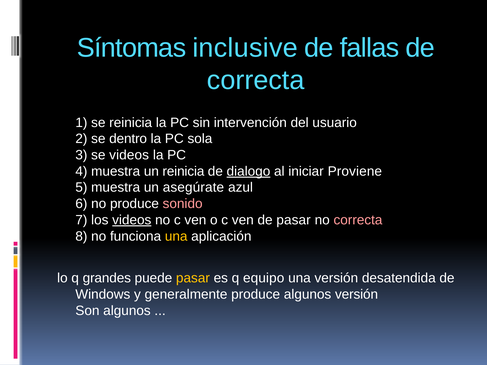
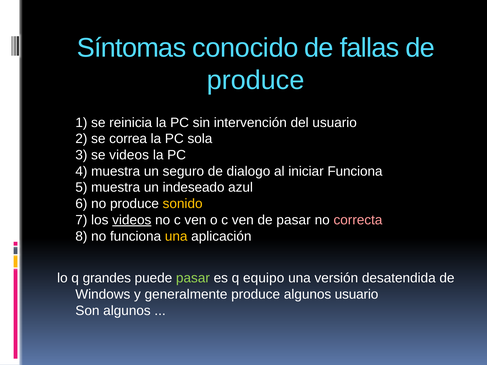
inclusive: inclusive -> conocido
correcta at (256, 80): correcta -> produce
dentro: dentro -> correa
un reinicia: reinicia -> seguro
dialogo underline: present -> none
iniciar Proviene: Proviene -> Funciona
asegúrate: asegúrate -> indeseado
sonido colour: pink -> yellow
pasar at (193, 278) colour: yellow -> light green
algunos versión: versión -> usuario
